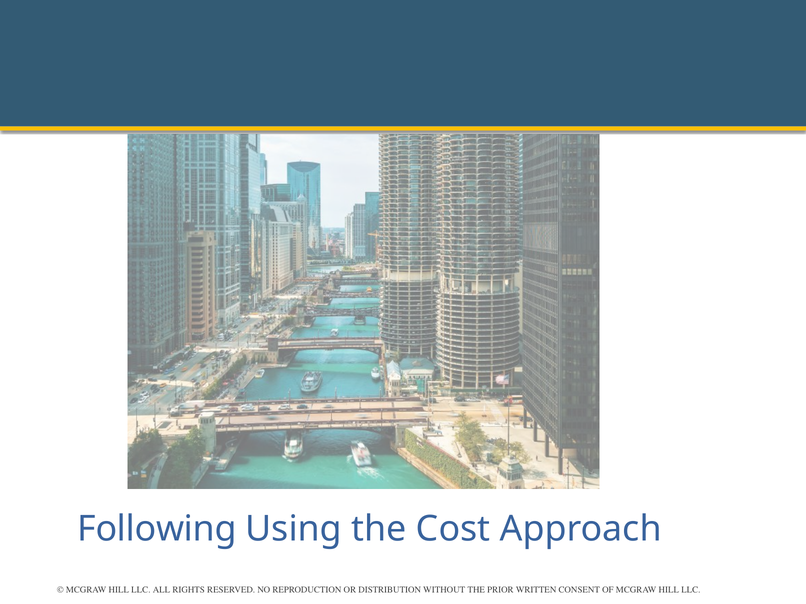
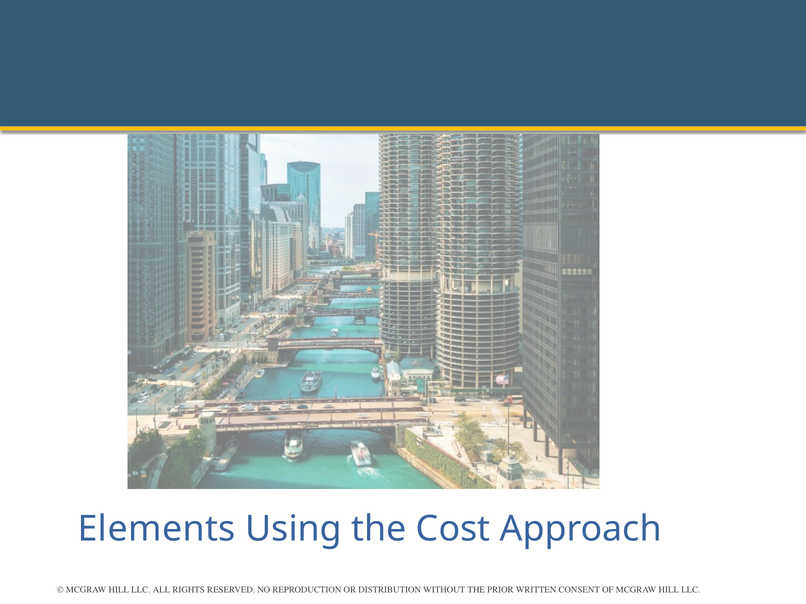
Following: Following -> Elements
